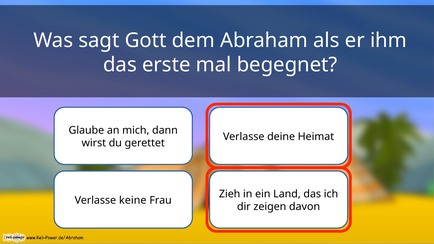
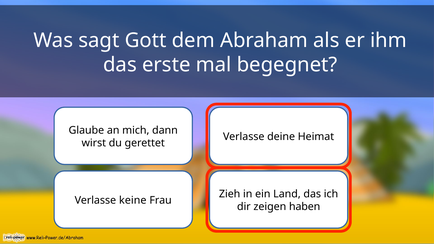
davon: davon -> haben
